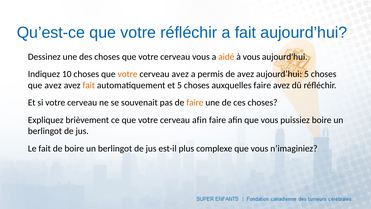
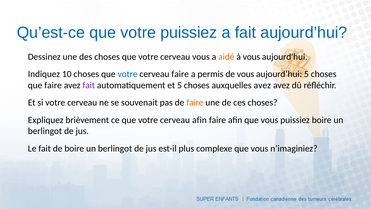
votre réfléchir: réfléchir -> puissiez
votre at (128, 74) colour: orange -> blue
cerveau avez: avez -> faire
de avez: avez -> vous
que avez: avez -> faire
fait at (89, 85) colour: orange -> purple
auxquelles faire: faire -> avez
